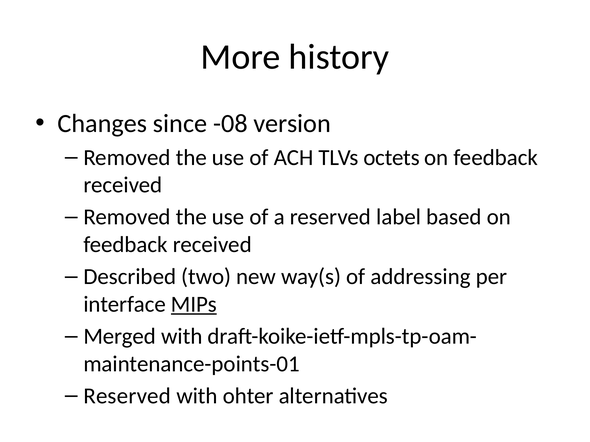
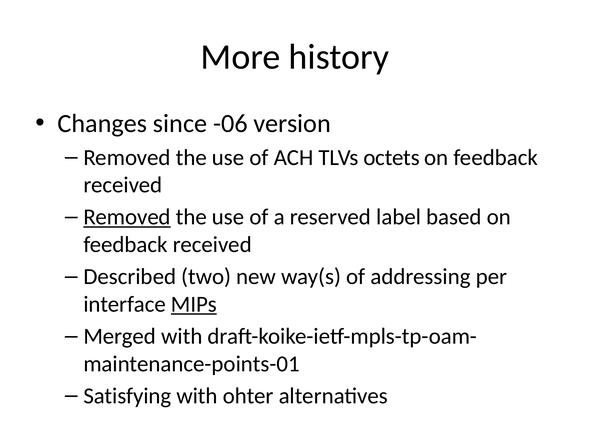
-08: -08 -> -06
Removed at (127, 217) underline: none -> present
Reserved at (127, 396): Reserved -> Satisfying
